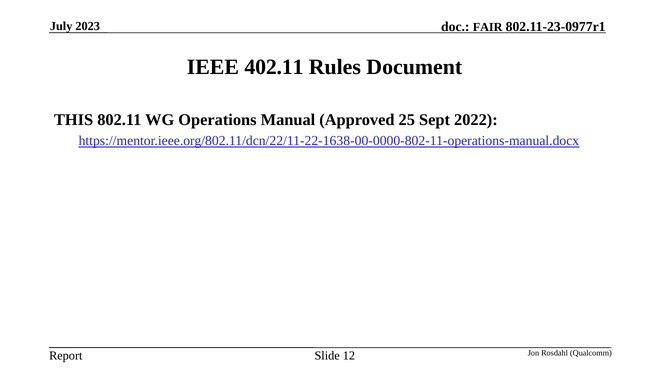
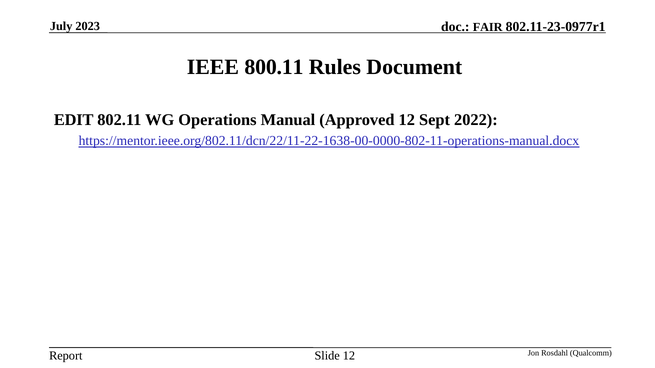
402.11: 402.11 -> 800.11
THIS: THIS -> EDIT
Approved 25: 25 -> 12
